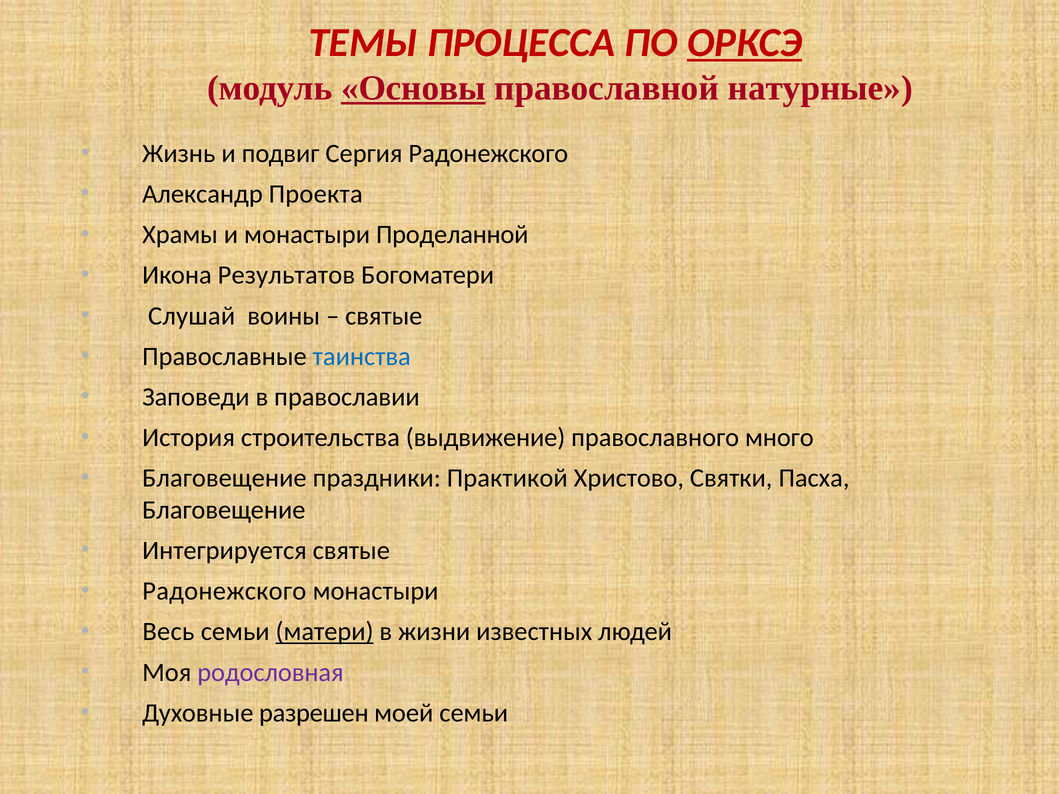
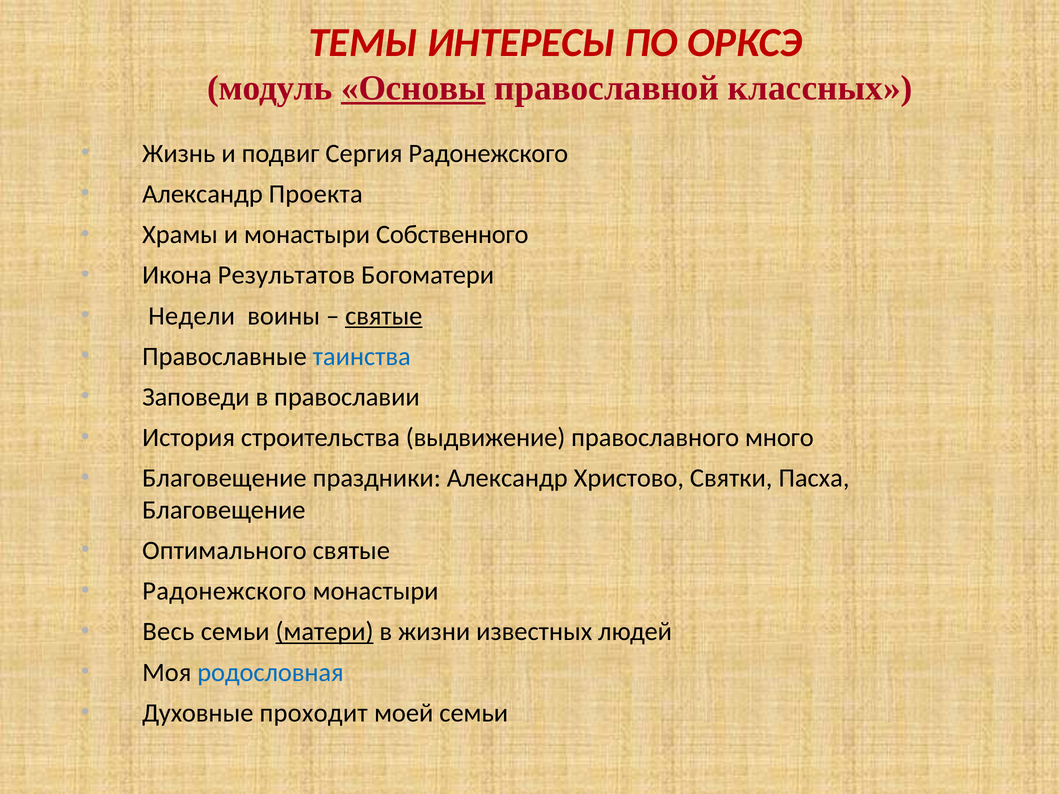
ПРОЦЕССА: ПРОЦЕССА -> ИНТЕРЕСЫ
ОРКСЭ underline: present -> none
натурные: натурные -> классных
Проделанной: Проделанной -> Собственного
Слушай: Слушай -> Недели
святые at (384, 316) underline: none -> present
праздники Практикой: Практикой -> Александр
Интегрируется: Интегрируется -> Оптимального
родословная colour: purple -> blue
разрешен: разрешен -> проходит
